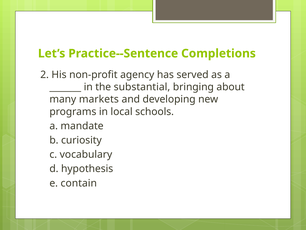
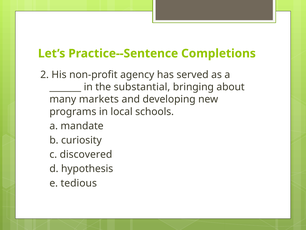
vocabulary: vocabulary -> discovered
contain: contain -> tedious
